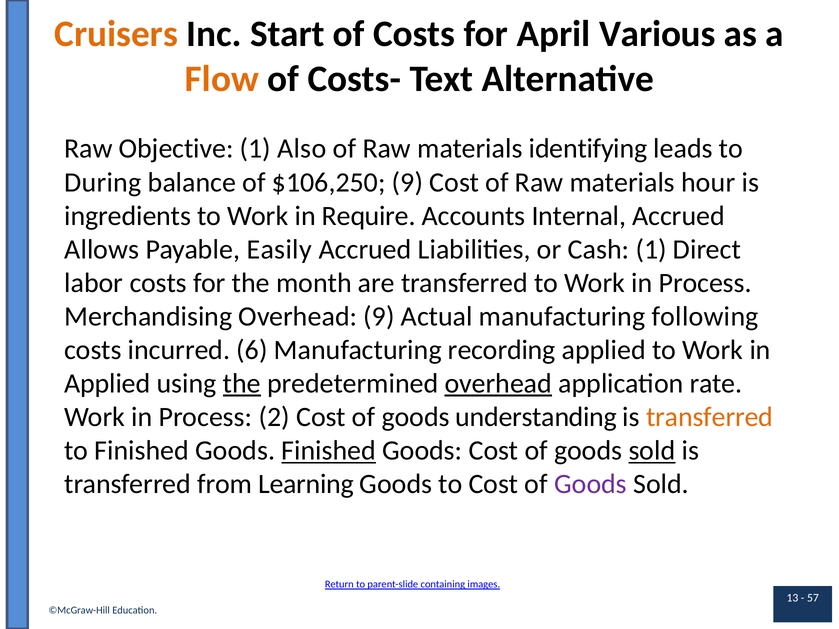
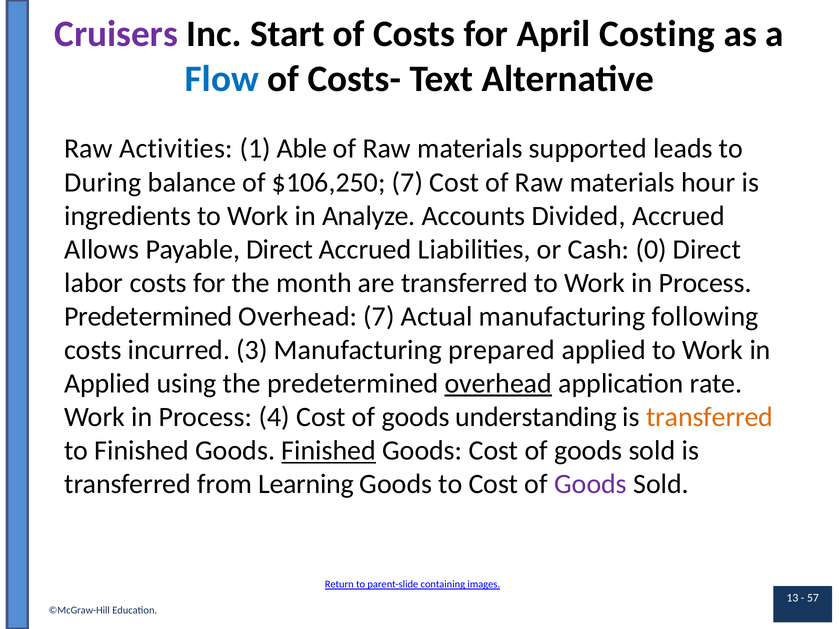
Cruisers colour: orange -> purple
Various: Various -> Costing
Flow colour: orange -> blue
Objective: Objective -> Activities
Also: Also -> Able
identifying: identifying -> supported
$106,250 9: 9 -> 7
Require: Require -> Analyze
Internal: Internal -> Divided
Payable Easily: Easily -> Direct
Cash 1: 1 -> 0
Merchandising at (148, 317): Merchandising -> Predetermined
Overhead 9: 9 -> 7
6: 6 -> 3
recording: recording -> prepared
the at (242, 384) underline: present -> none
2: 2 -> 4
sold at (652, 451) underline: present -> none
